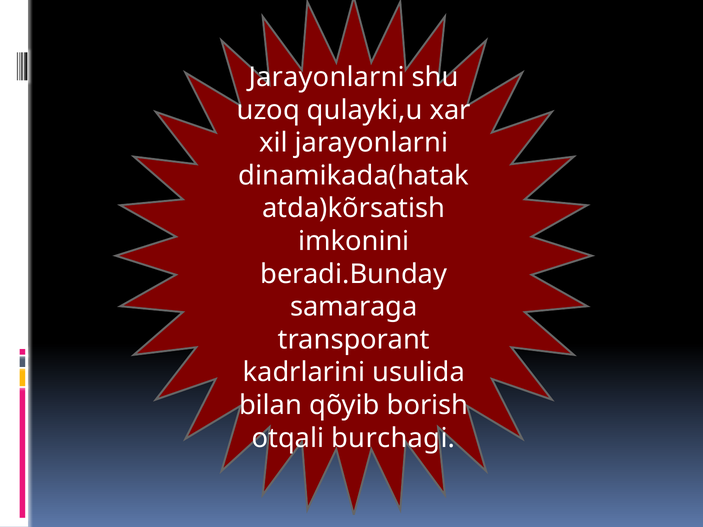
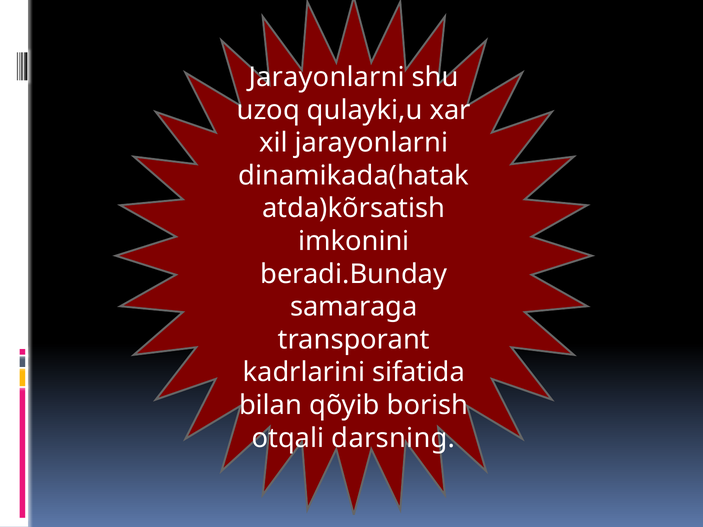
usulida: usulida -> sifatida
burchagi: burchagi -> darsning
